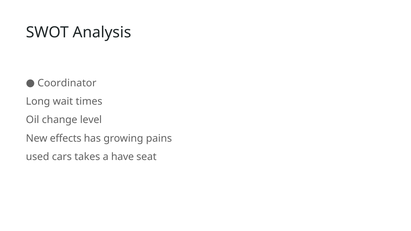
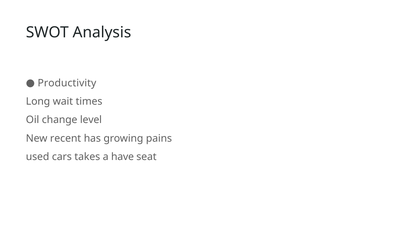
Coordinator: Coordinator -> Productivity
effects: effects -> recent
